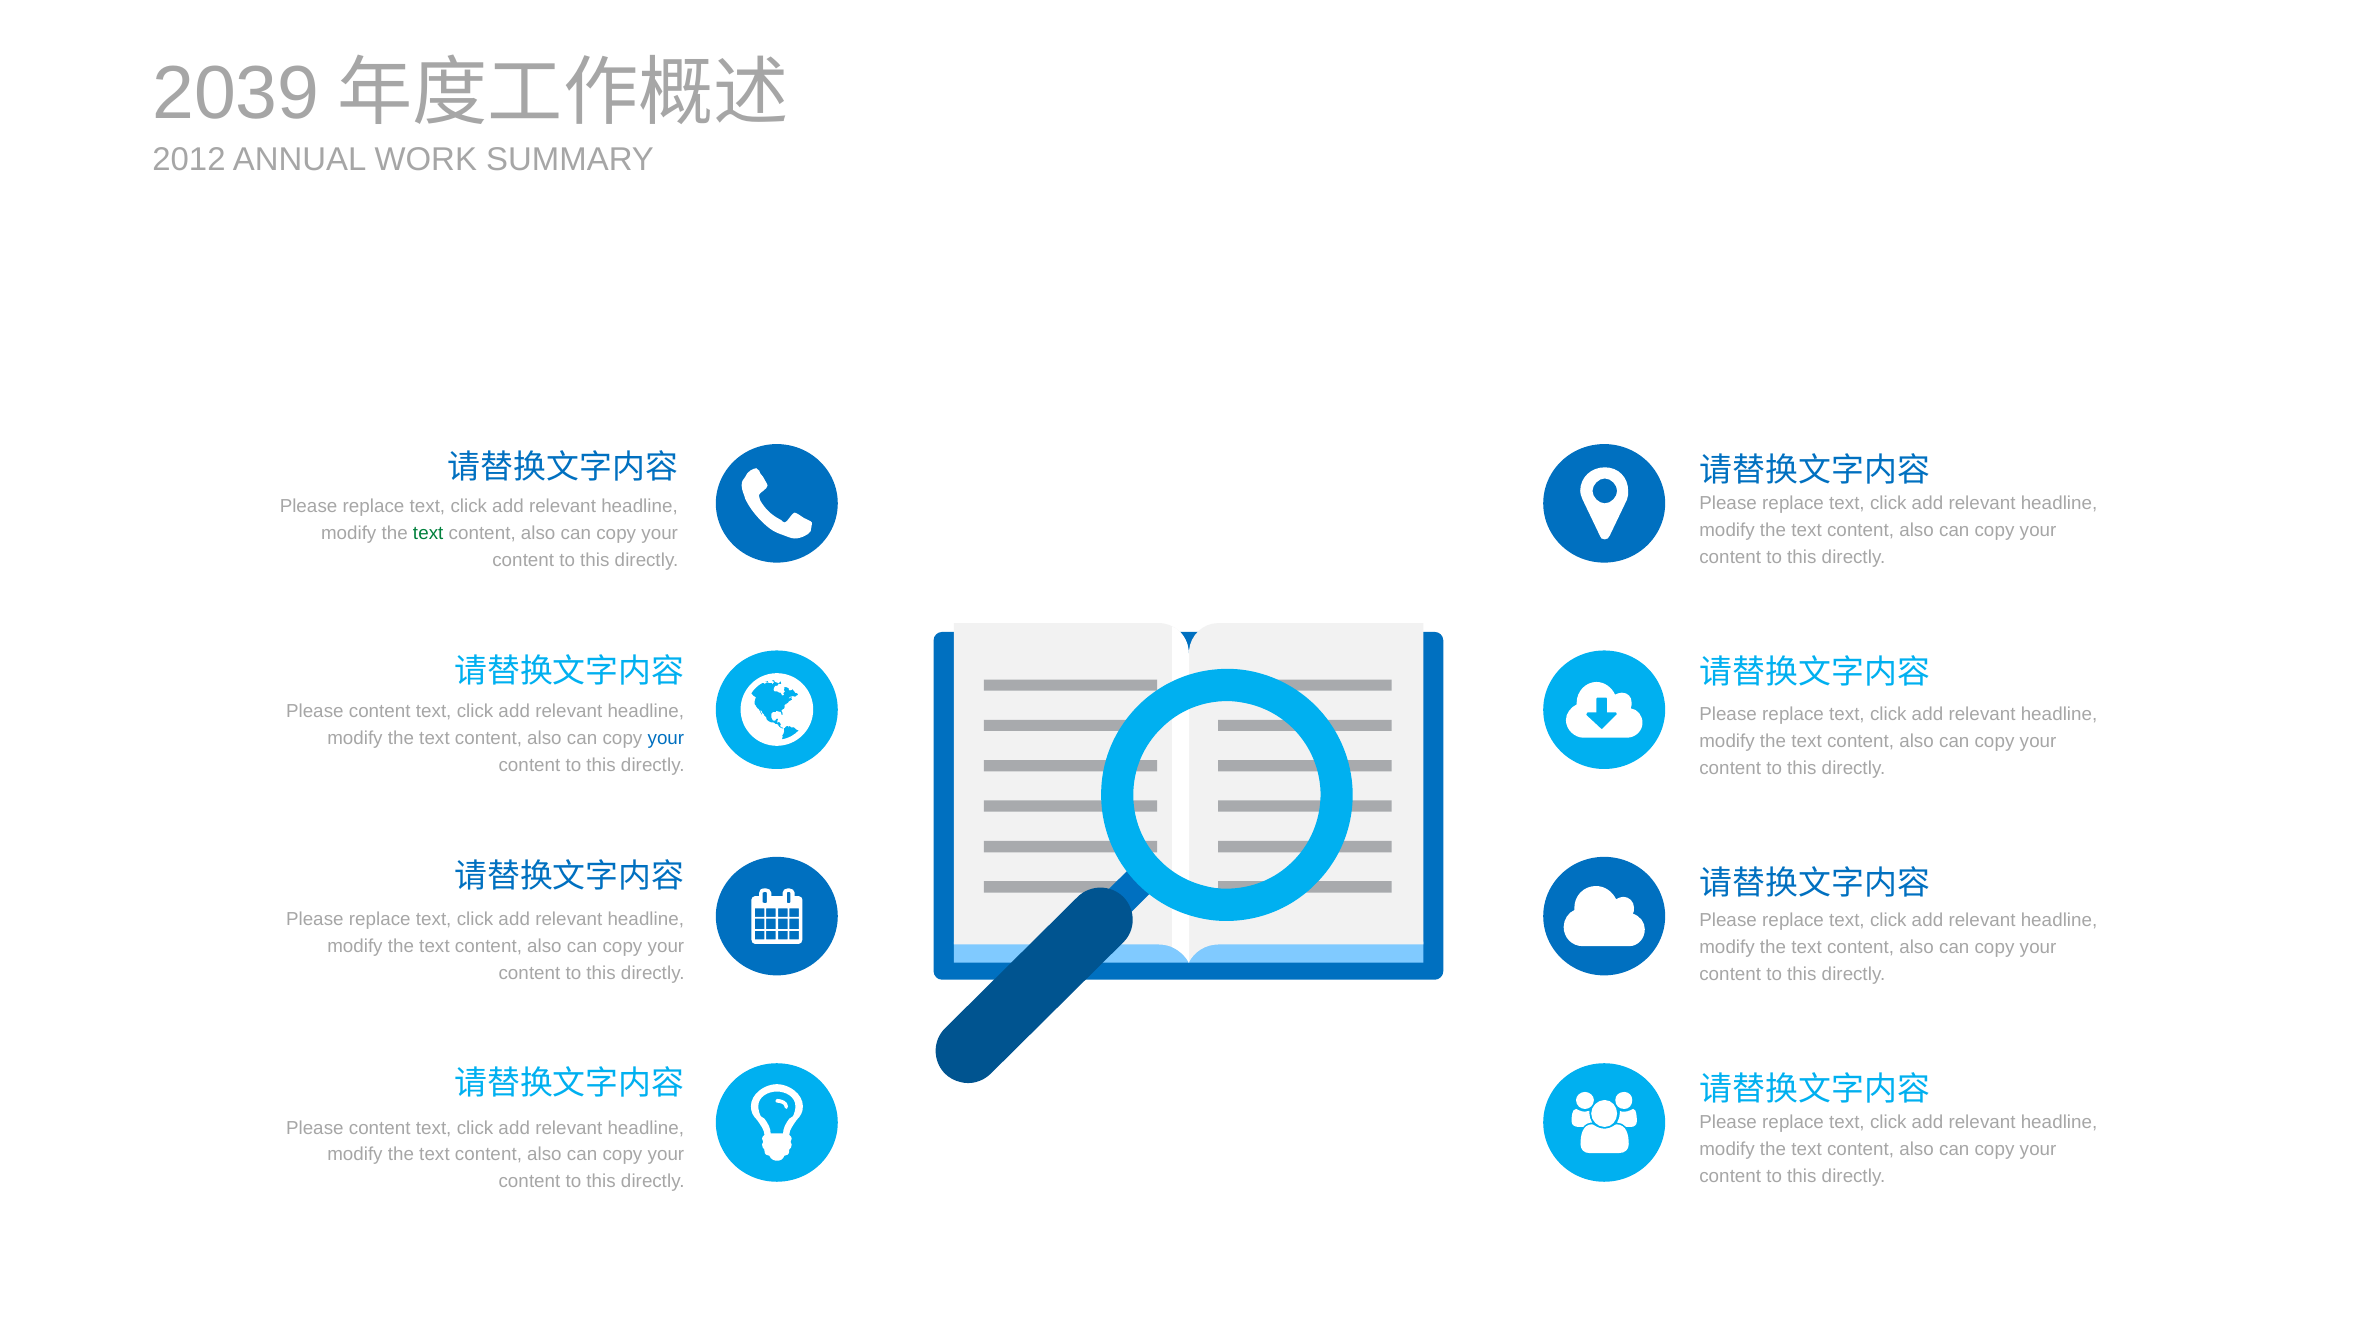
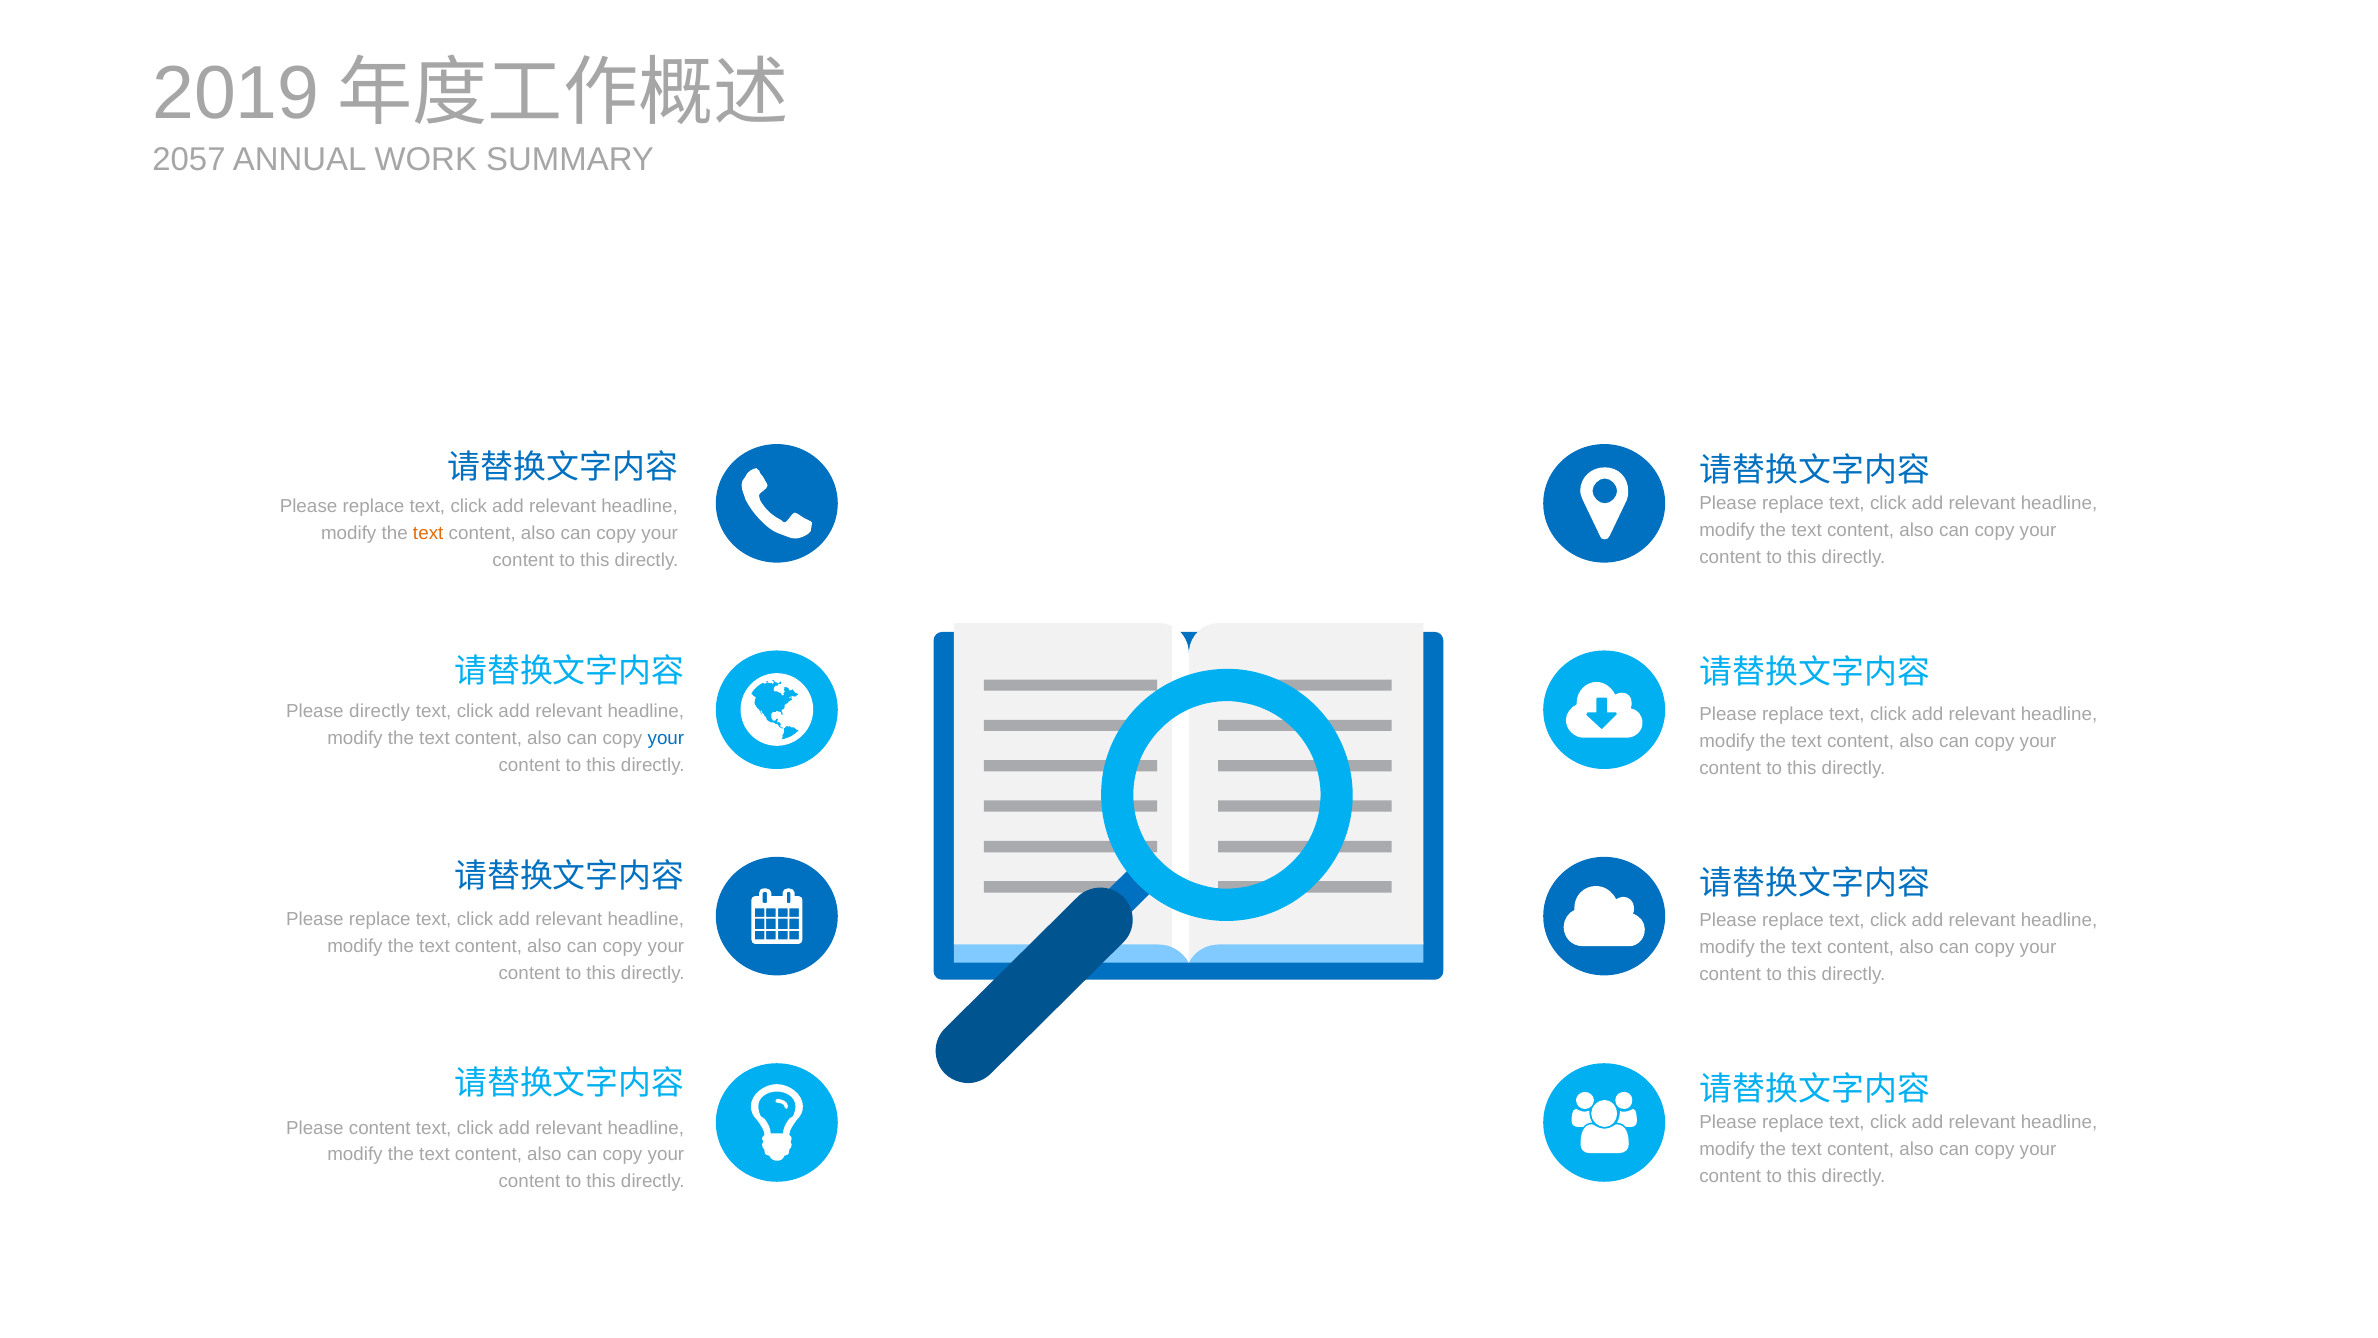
2039: 2039 -> 2019
2012: 2012 -> 2057
text at (428, 533) colour: green -> orange
content at (380, 711): content -> directly
